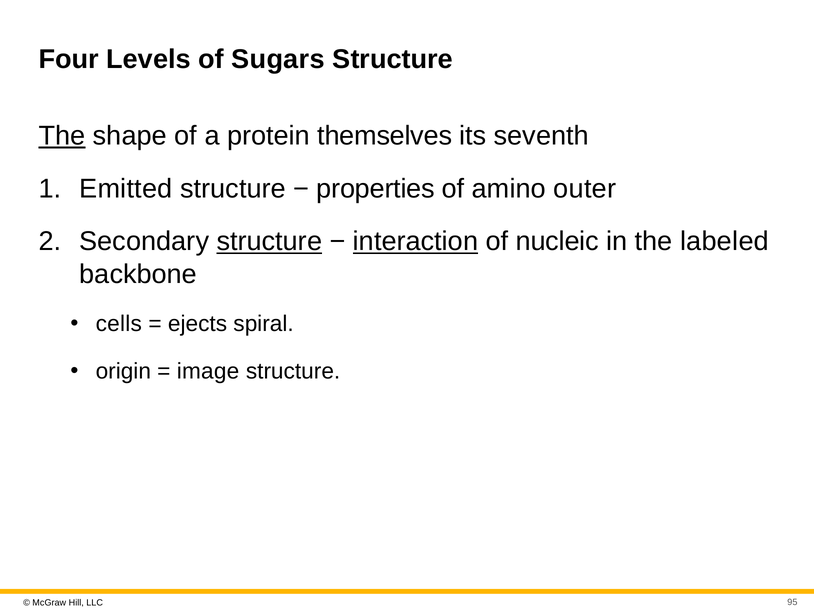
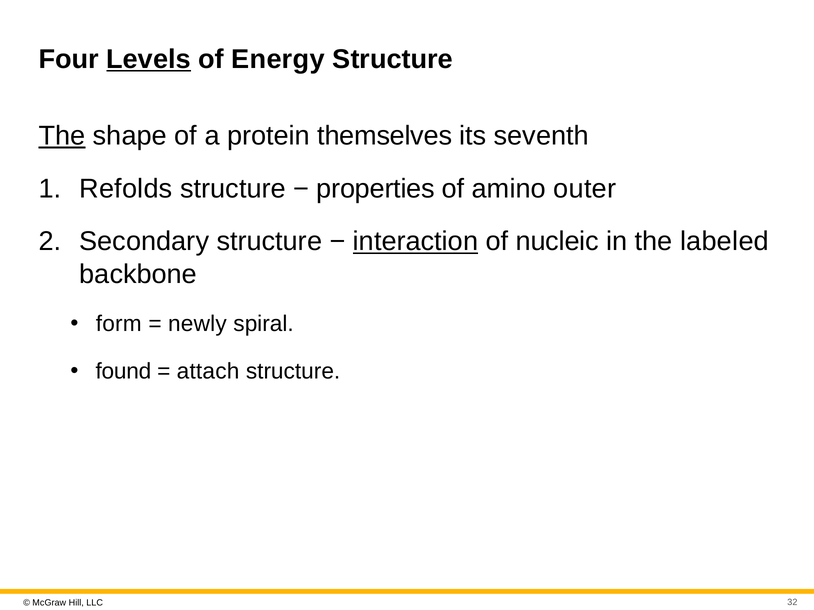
Levels underline: none -> present
Sugars: Sugars -> Energy
Emitted: Emitted -> Refolds
structure at (269, 242) underline: present -> none
cells: cells -> form
ejects: ejects -> newly
origin: origin -> found
image: image -> attach
95: 95 -> 32
